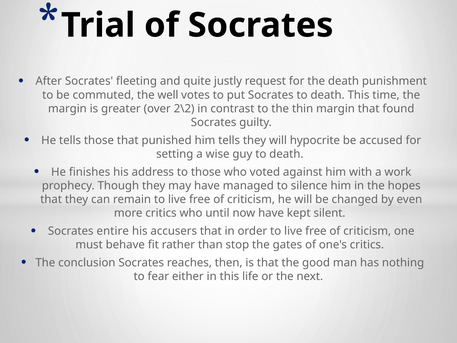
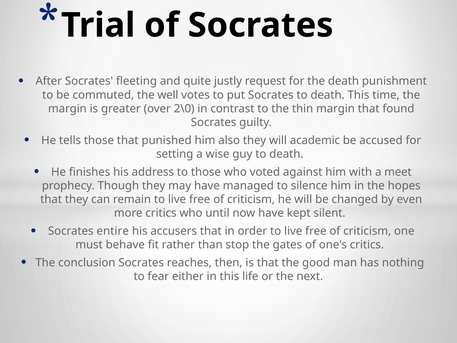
2\2: 2\2 -> 2\0
him tells: tells -> also
hypocrite: hypocrite -> academic
work: work -> meet
